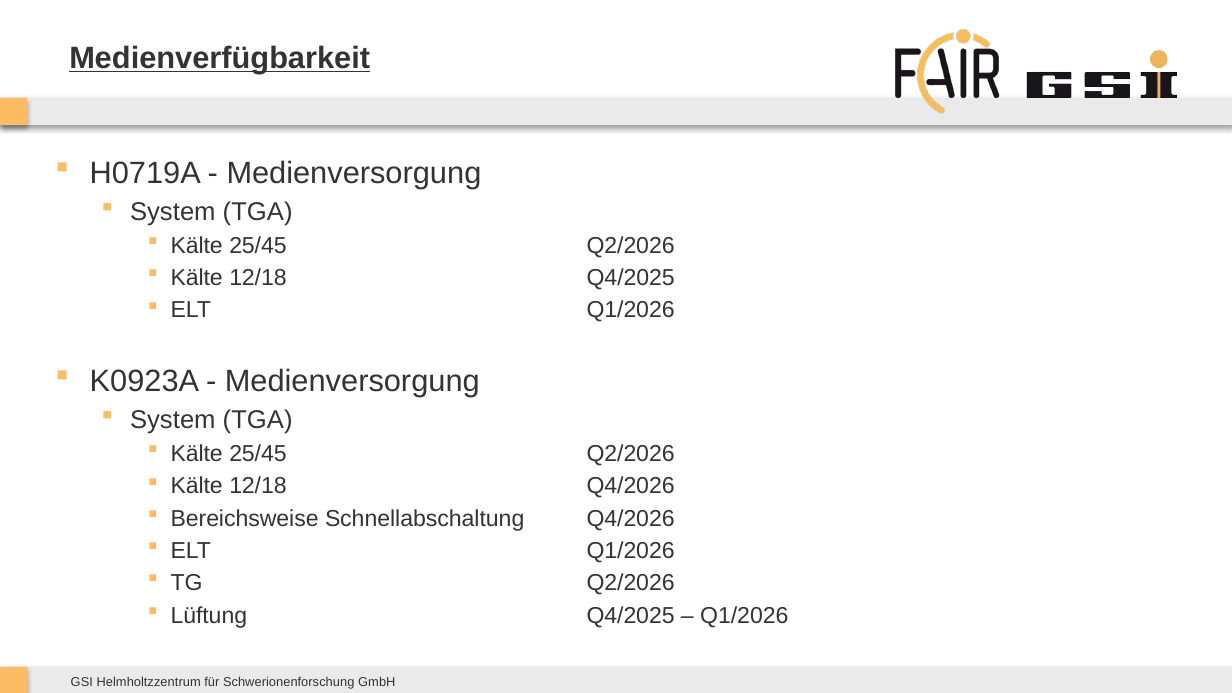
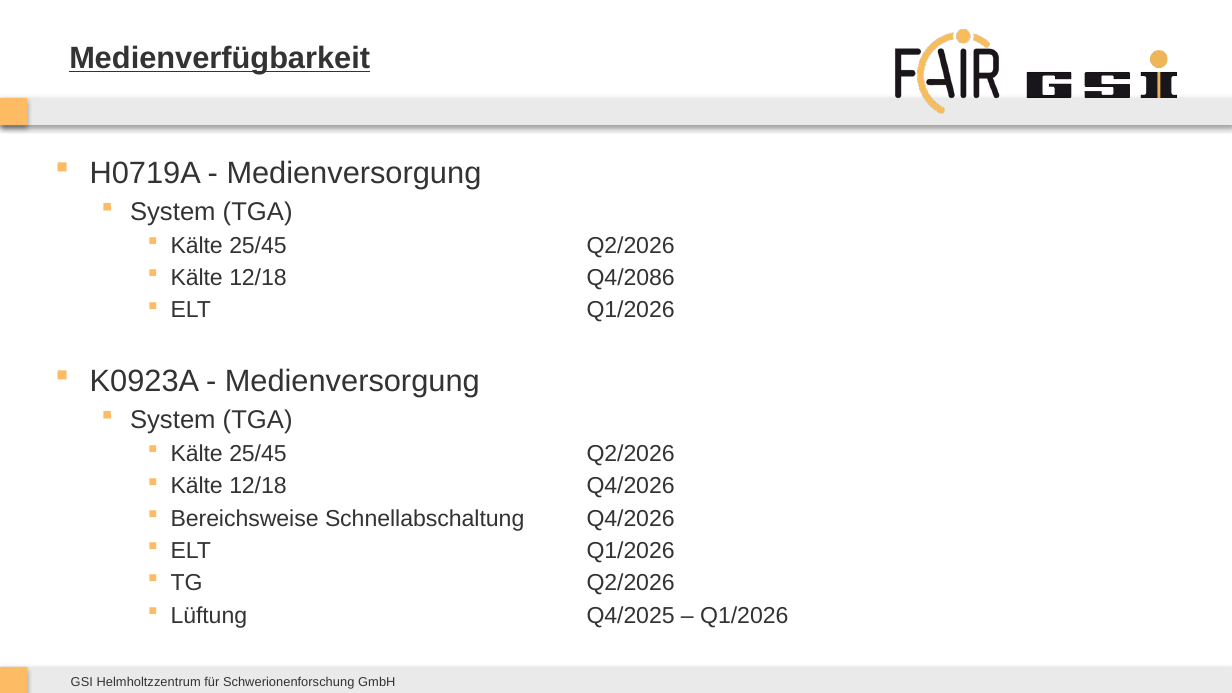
12/18 Q4/2025: Q4/2025 -> Q4/2086
